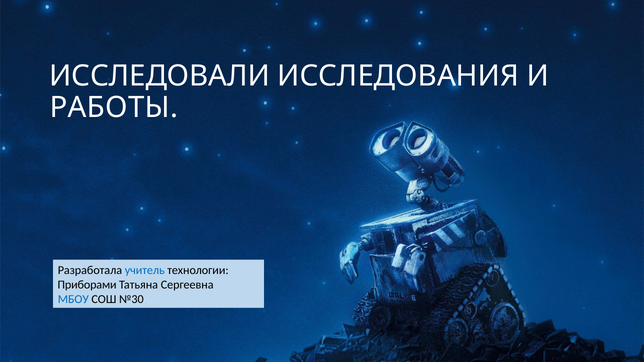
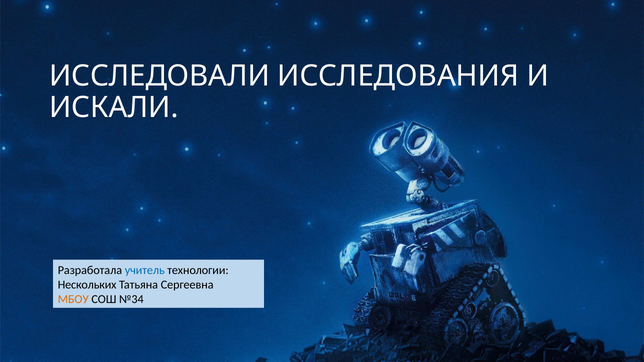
РАБОТЫ: РАБОТЫ -> ИСКАЛИ
Приборами: Приборами -> Нескольких
МБОУ colour: blue -> orange
№30: №30 -> №34
